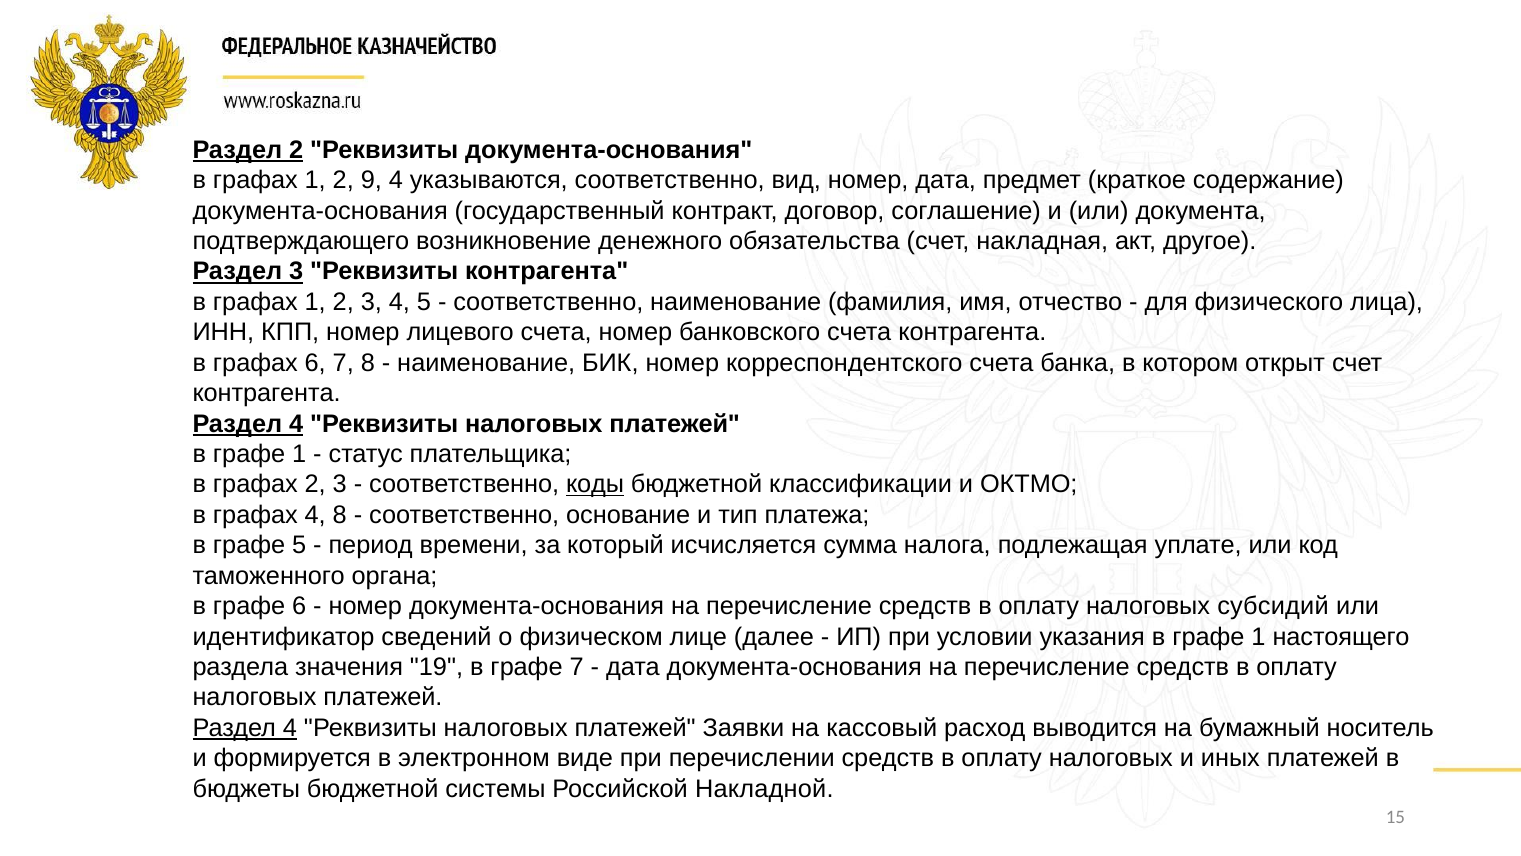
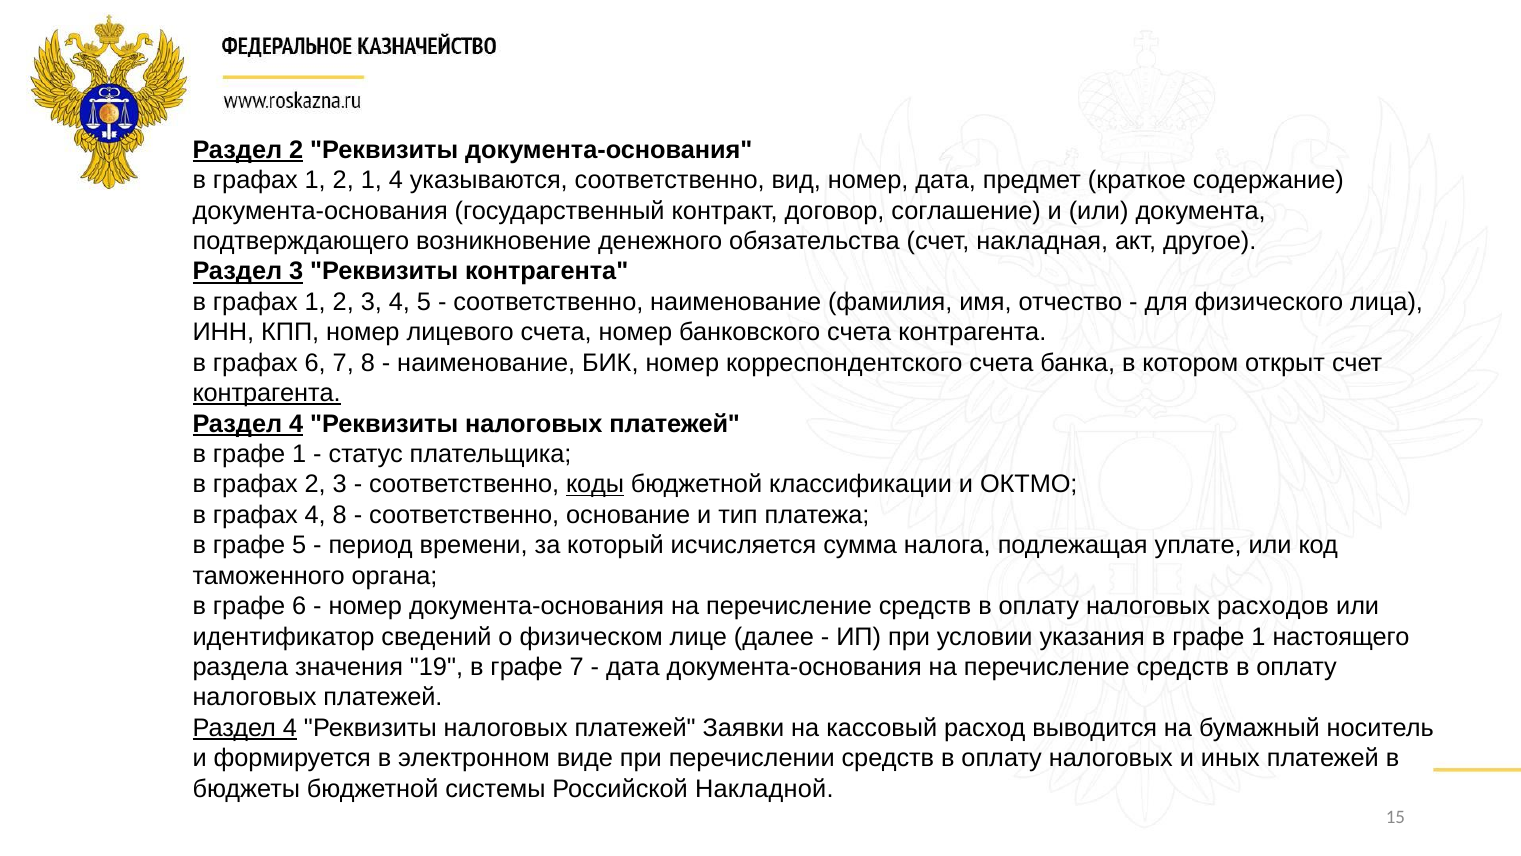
2 9: 9 -> 1
контрагента at (267, 393) underline: none -> present
субсидий: субсидий -> расходов
